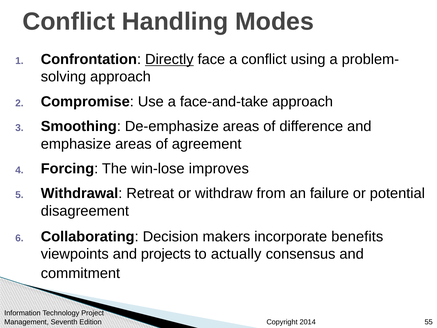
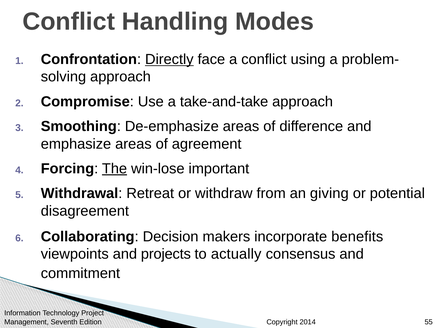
face-and-take: face-and-take -> take-and-take
The underline: none -> present
improves: improves -> important
failure: failure -> giving
